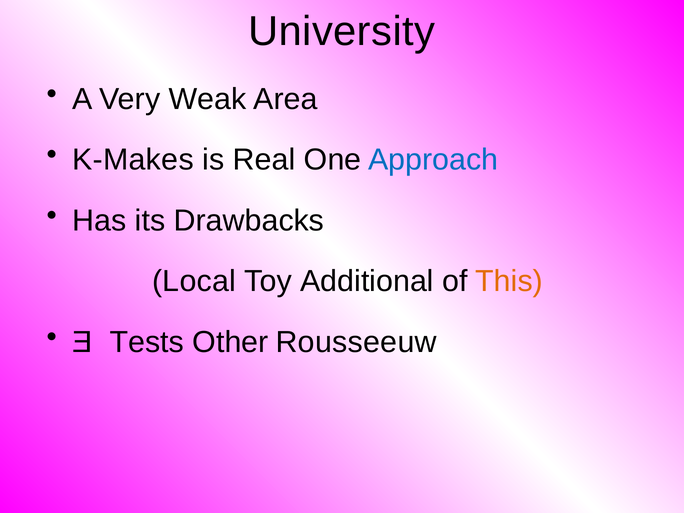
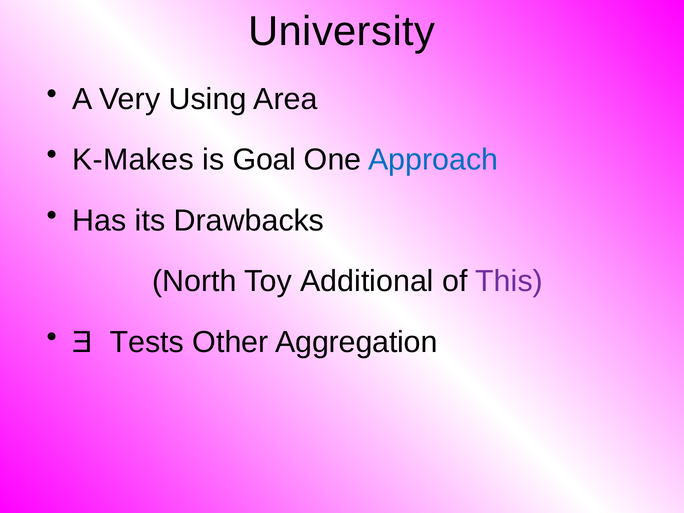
Weak: Weak -> Using
Real: Real -> Goal
Local: Local -> North
This colour: orange -> purple
Rousseeuw: Rousseeuw -> Aggregation
